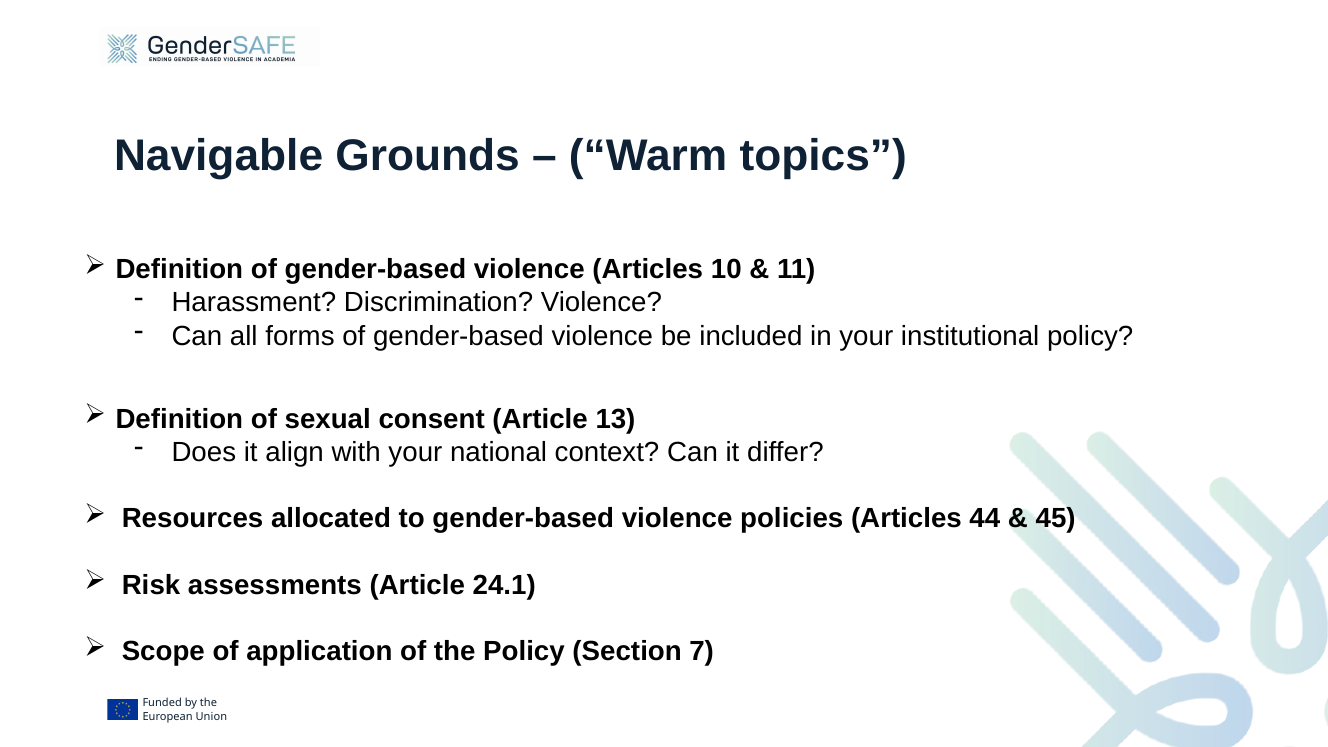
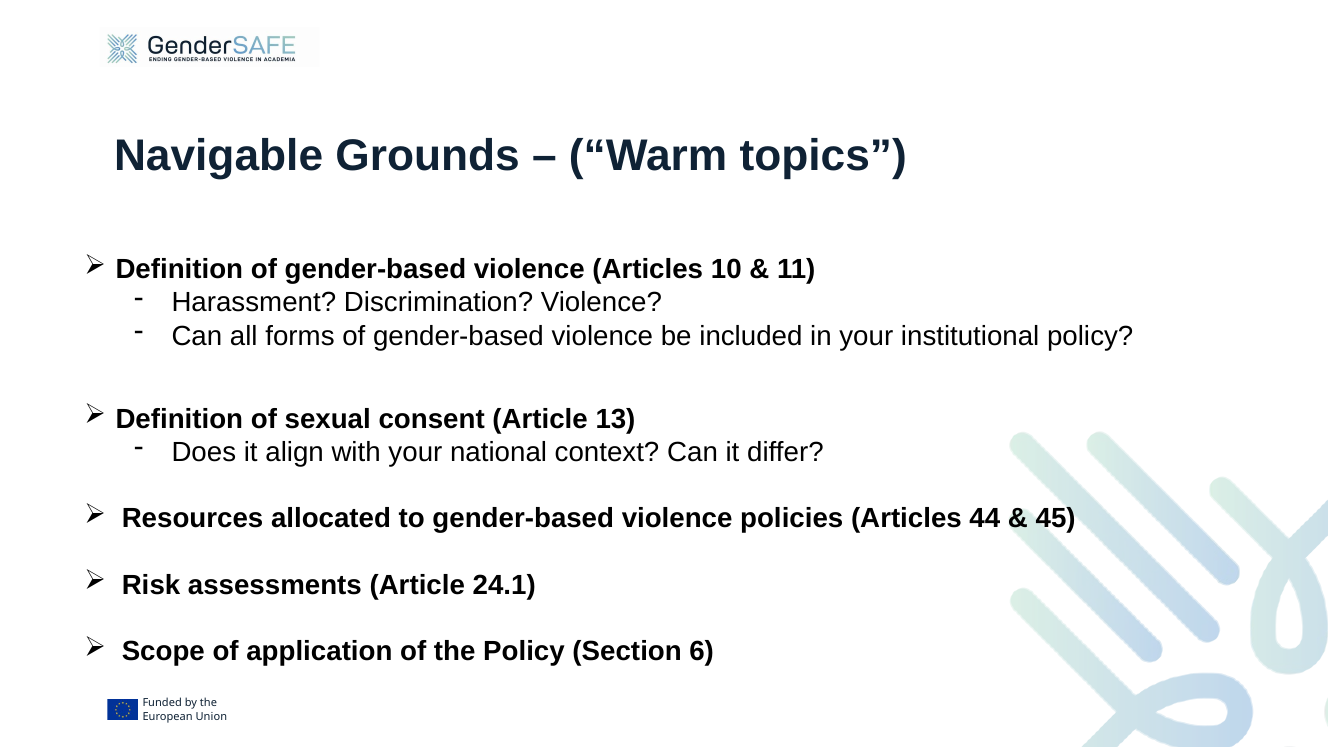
7: 7 -> 6
